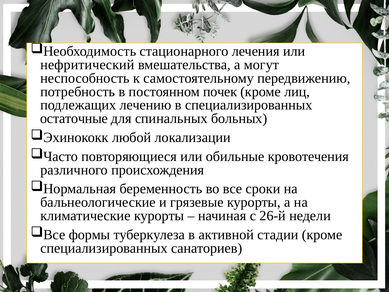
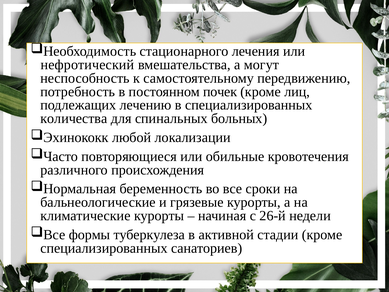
нефритический: нефритический -> нефротический
остаточные: остаточные -> количества
